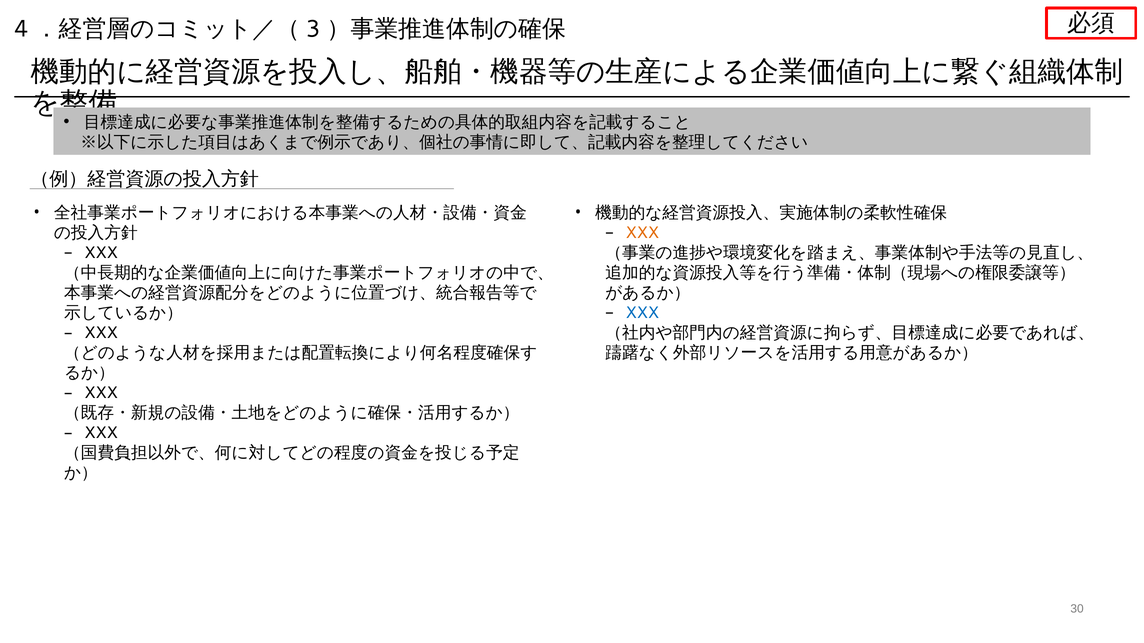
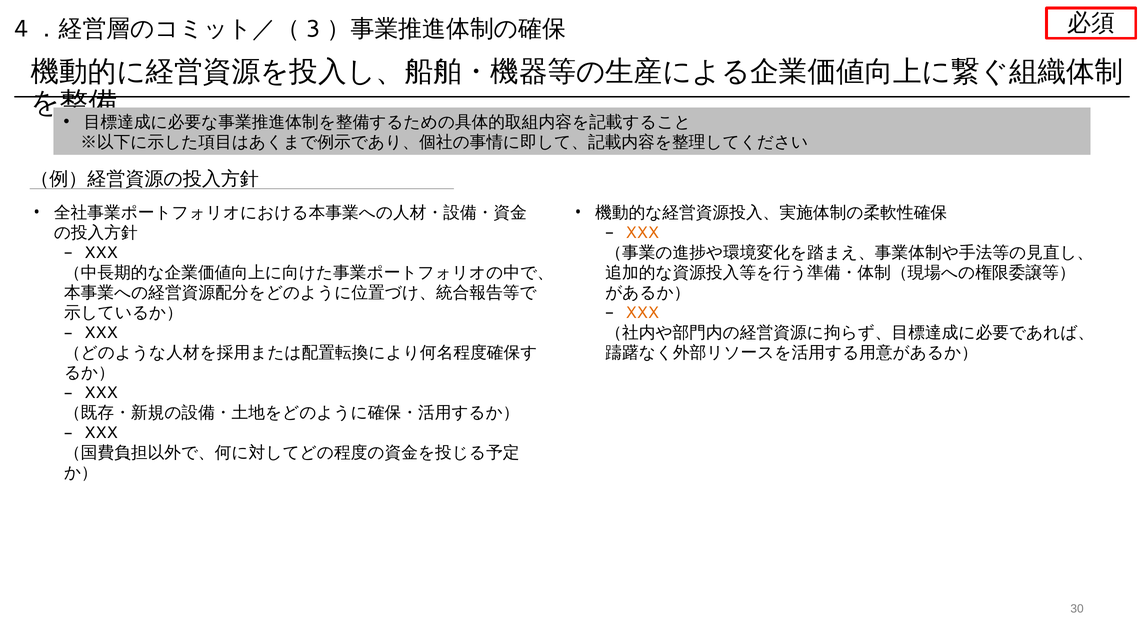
XXX at (642, 313) colour: blue -> orange
